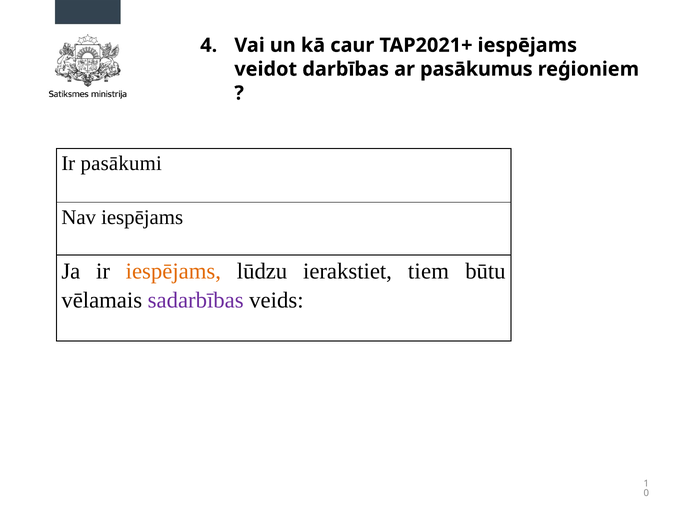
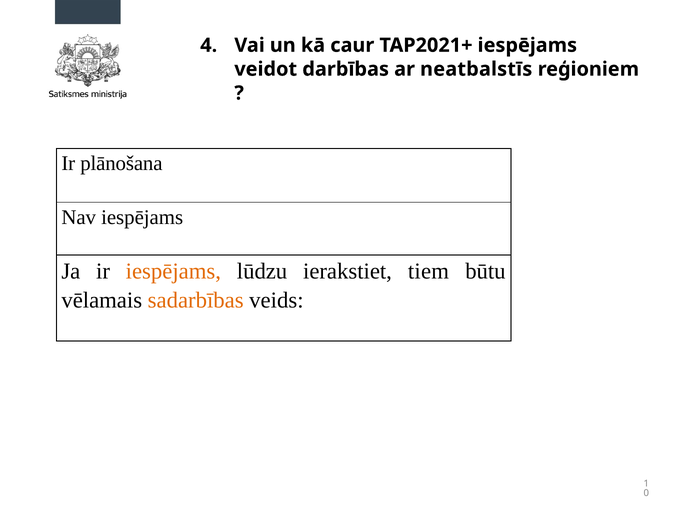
pasākumus: pasākumus -> neatbalstīs
pasākumi: pasākumi -> plānošana
sadarbības colour: purple -> orange
